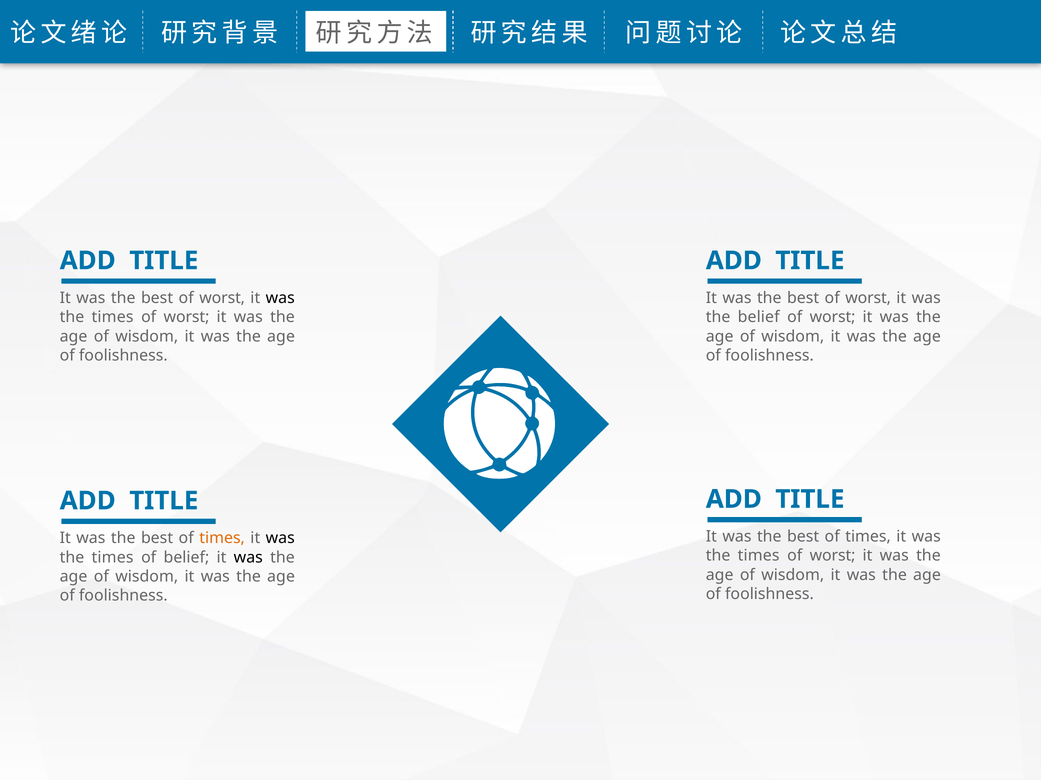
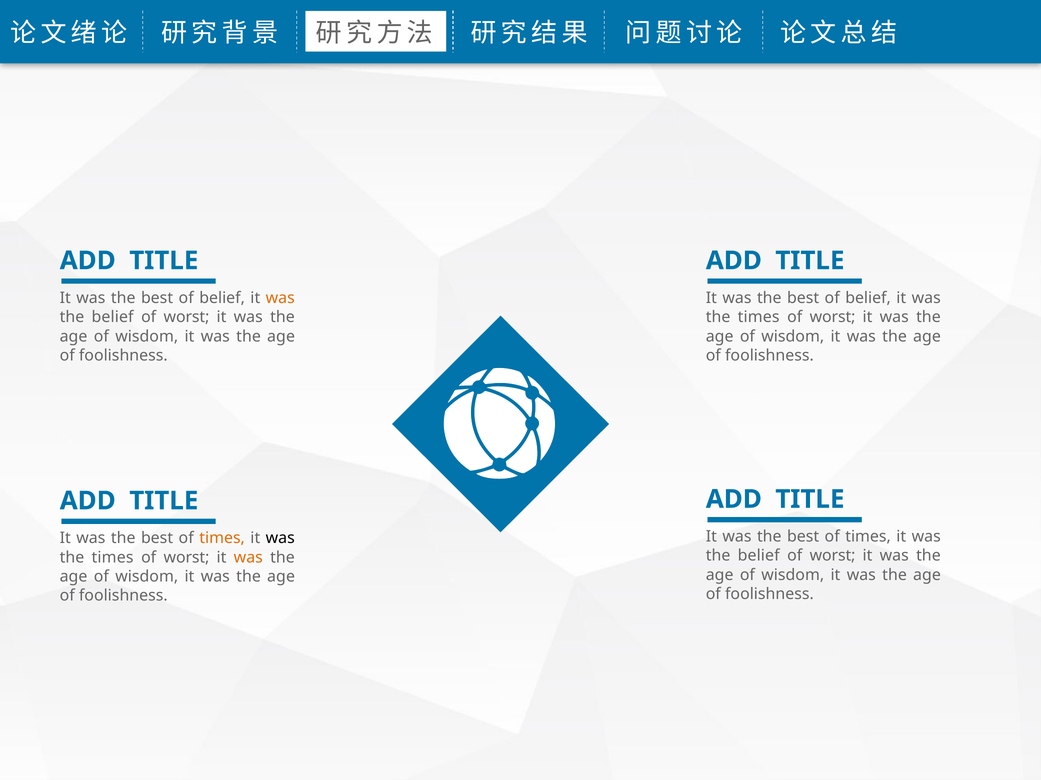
worst at (222, 298): worst -> belief
was at (280, 298) colour: black -> orange
worst at (868, 298): worst -> belief
times at (113, 318): times -> belief
belief at (759, 318): belief -> times
times at (759, 556): times -> belief
belief at (186, 558): belief -> worst
was at (248, 558) colour: black -> orange
